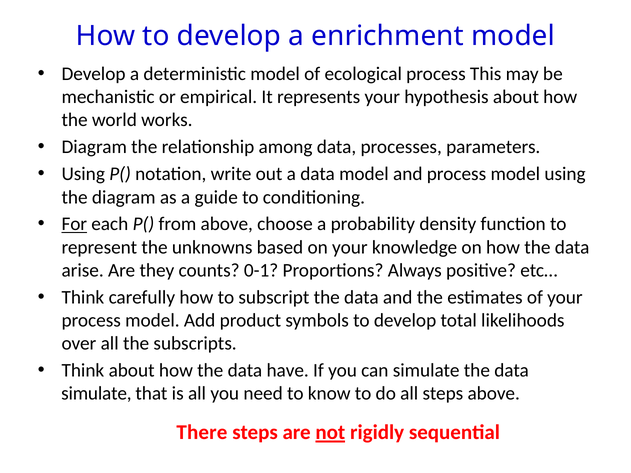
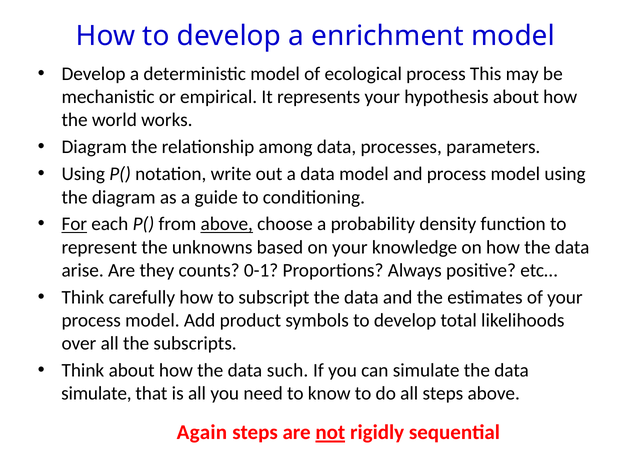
above at (227, 224) underline: none -> present
have: have -> such
There: There -> Again
